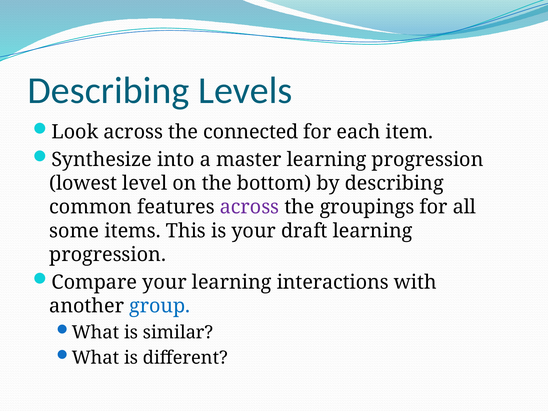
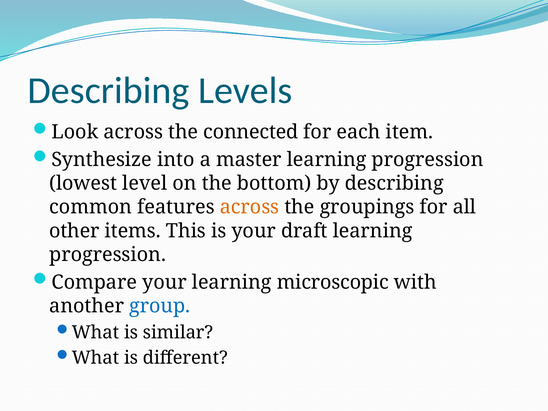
across at (249, 207) colour: purple -> orange
some: some -> other
interactions: interactions -> microscopic
